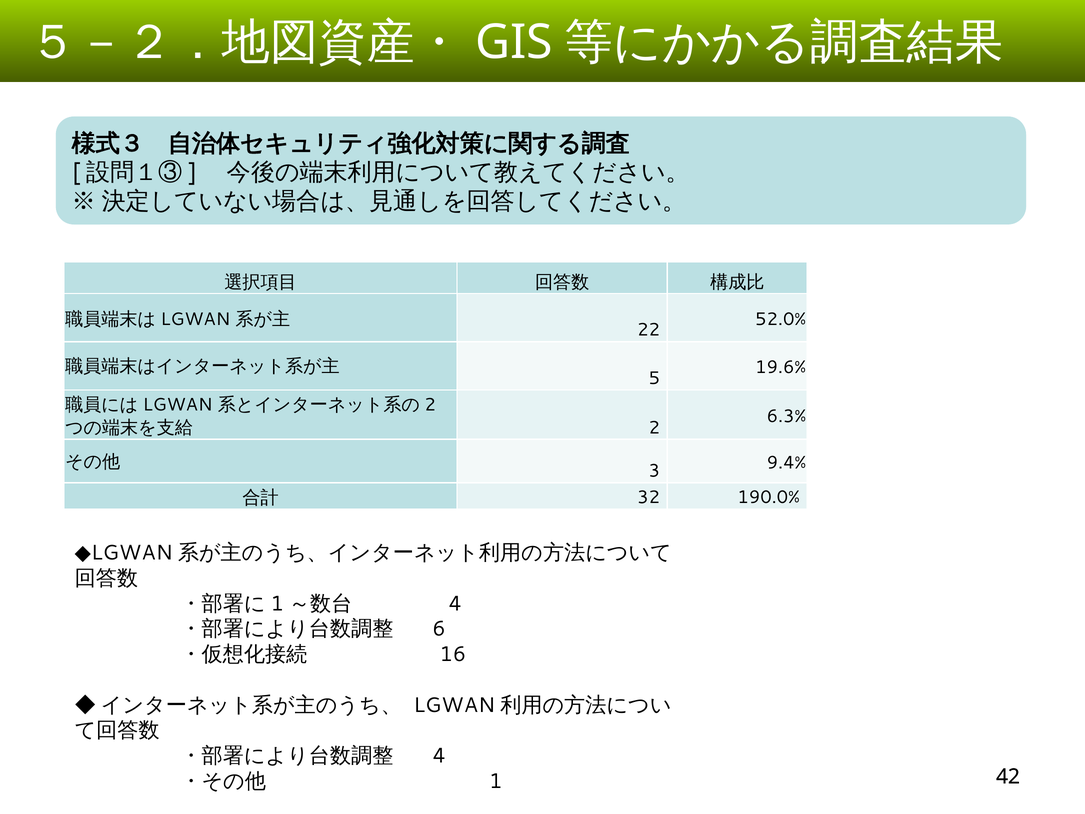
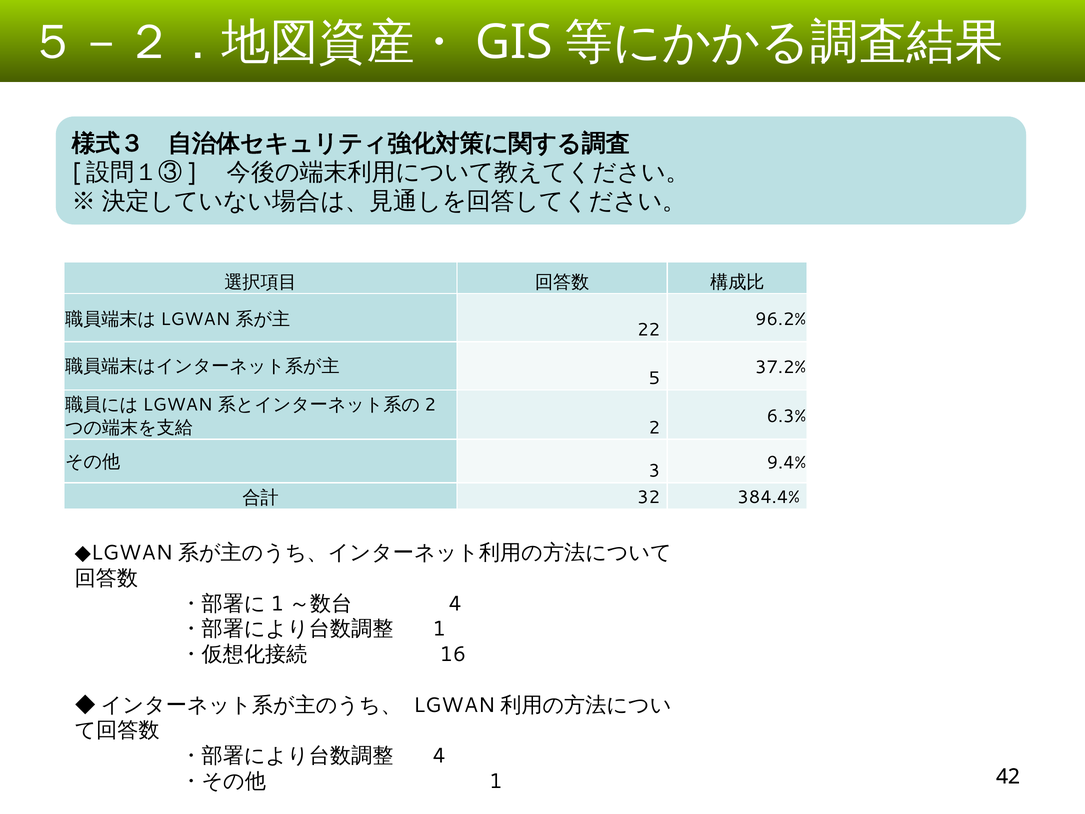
52.0%: 52.0% -> 96.2%
19.6%: 19.6% -> 37.2%
190.0%: 190.0% -> 384.4%
6 at (439, 629): 6 -> 1
